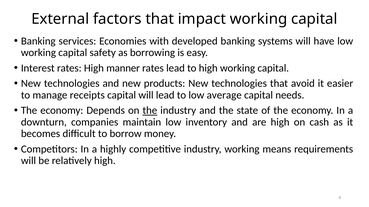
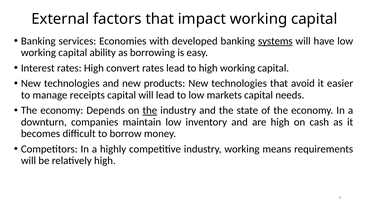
systems underline: none -> present
safety: safety -> ability
manner: manner -> convert
average: average -> markets
